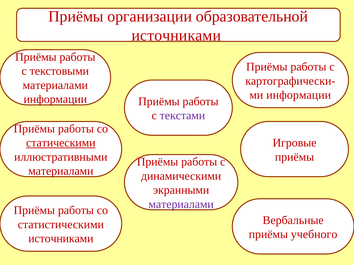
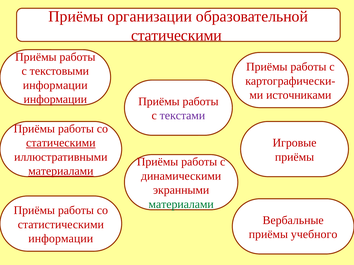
источниками at (176, 35): источниками -> статическими
материалами at (55, 85): материалами -> информации
информации at (299, 95): информации -> источниками
материалами at (61, 171) underline: none -> present
материалами at (181, 205) colour: purple -> green
источниками at (61, 239): источниками -> информации
